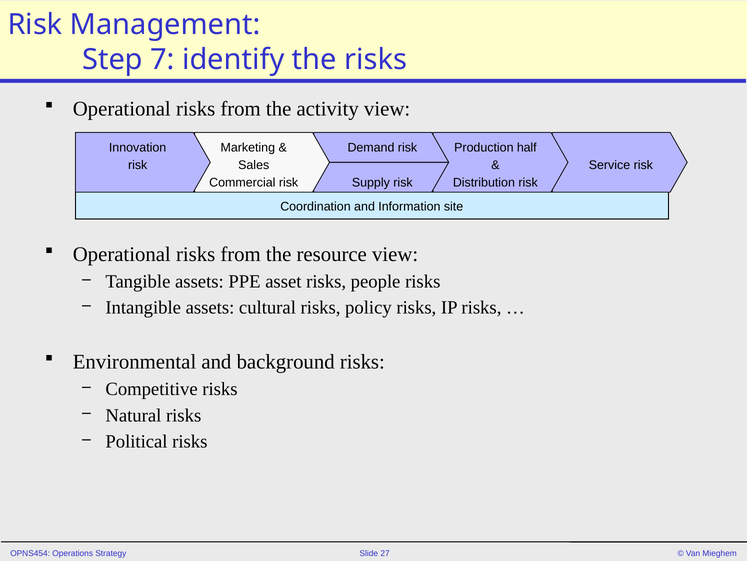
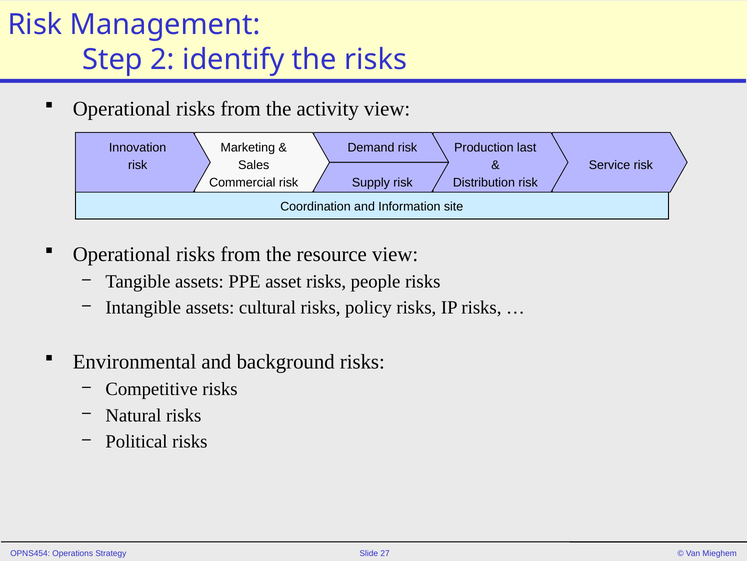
7: 7 -> 2
half: half -> last
